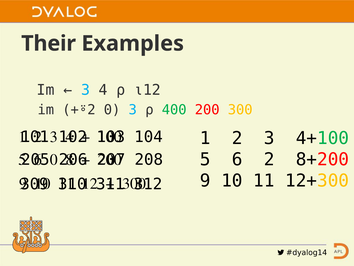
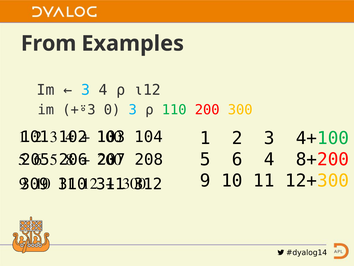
Their: Their -> From
+⍤2: +⍤2 -> +⍤3
400: 400 -> 110
6 2: 2 -> 4
0 at (54, 159): 0 -> 5
